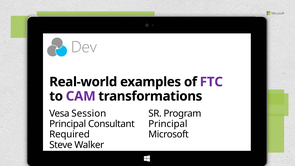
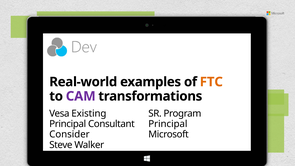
FTC colour: purple -> orange
Session: Session -> Existing
Required: Required -> Consider
